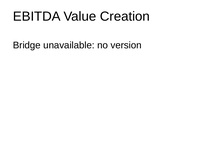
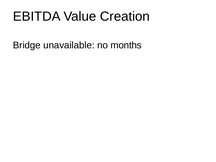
version: version -> months
